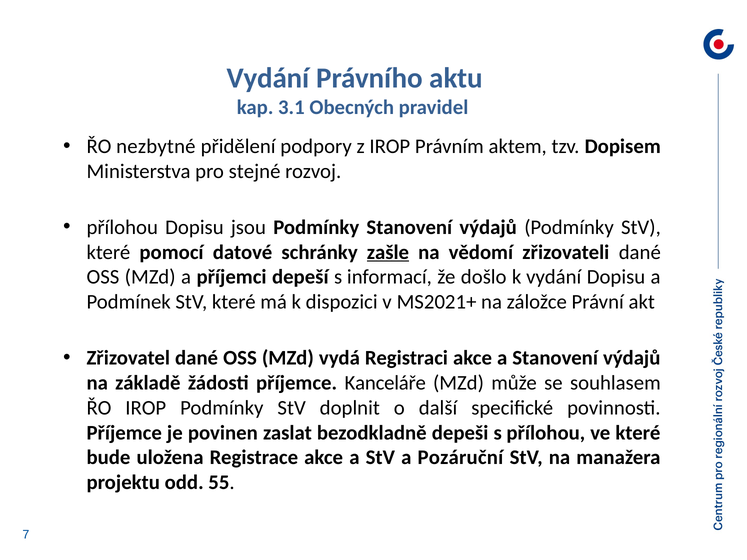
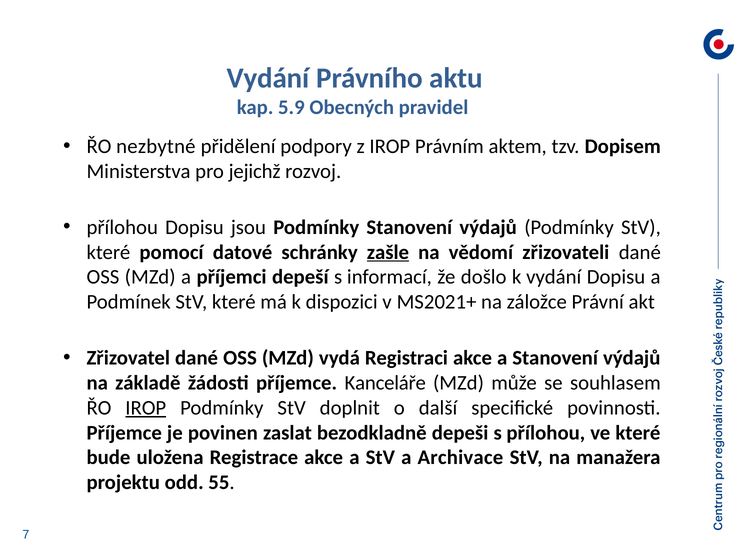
3.1: 3.1 -> 5.9
stejné: stejné -> jejichž
IROP at (146, 408) underline: none -> present
Pozáruční: Pozáruční -> Archivace
